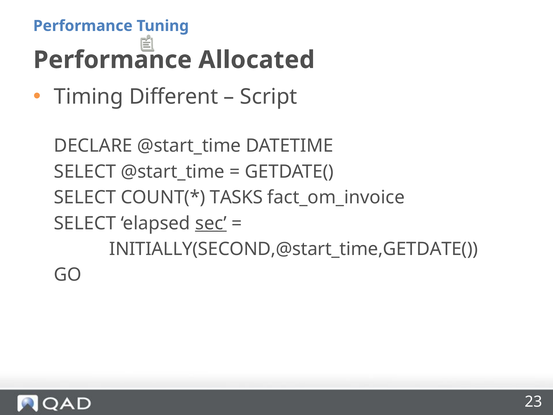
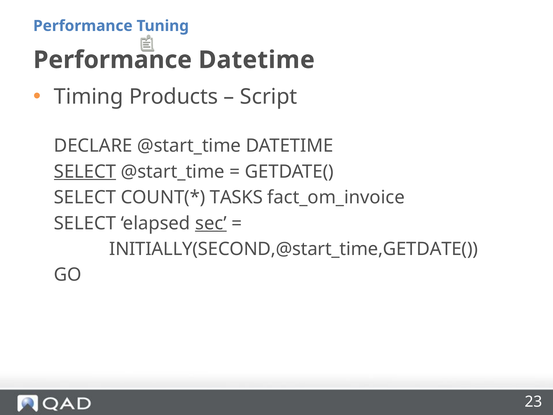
Performance Allocated: Allocated -> Datetime
Different: Different -> Products
SELECT at (85, 172) underline: none -> present
